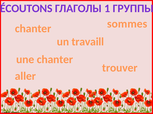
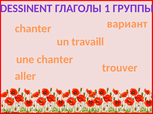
ÉCOUTONS: ÉCOUTONS -> DESSINENT
sommes: sommes -> вариант
